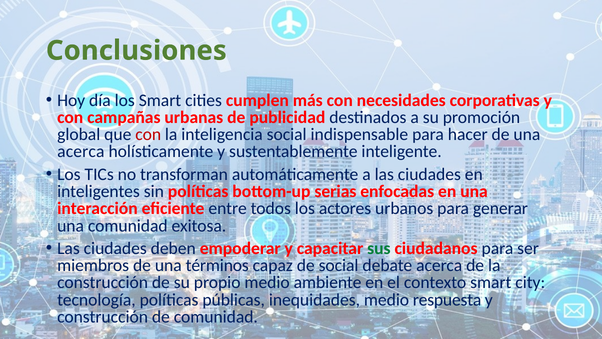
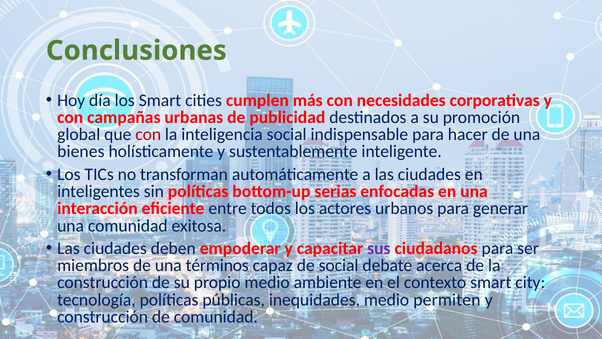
acerca at (81, 152): acerca -> bienes
sus colour: green -> purple
respuesta: respuesta -> permiten
